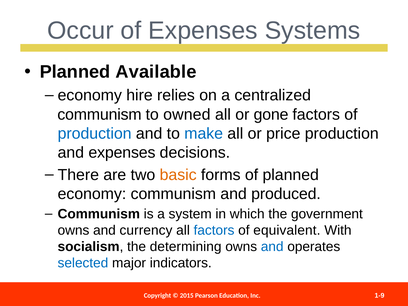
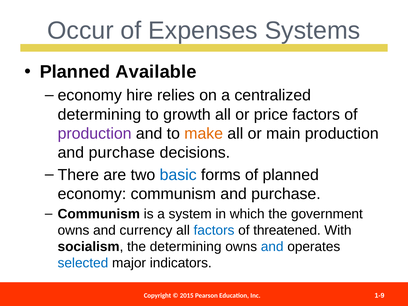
communism at (100, 114): communism -> determining
owned: owned -> growth
gone: gone -> price
production at (95, 134) colour: blue -> purple
make colour: blue -> orange
price: price -> main
expenses at (122, 153): expenses -> purchase
basic colour: orange -> blue
communism and produced: produced -> purchase
equivalent: equivalent -> threatened
